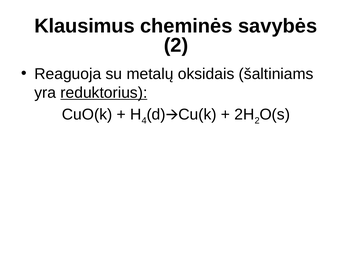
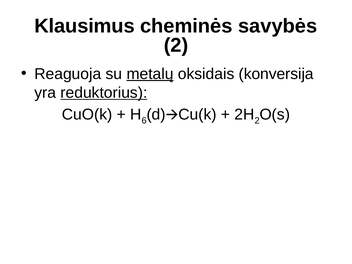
metalų underline: none -> present
šaltiniams: šaltiniams -> konversija
4: 4 -> 6
